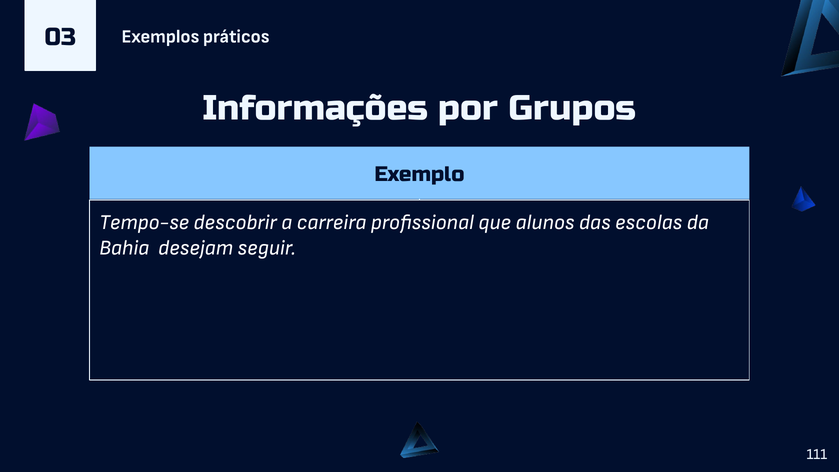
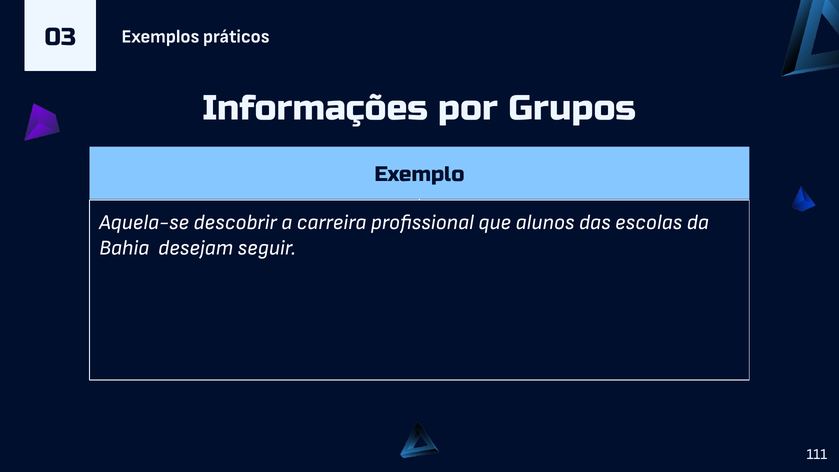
Tempo-se: Tempo-se -> Aquela-se
